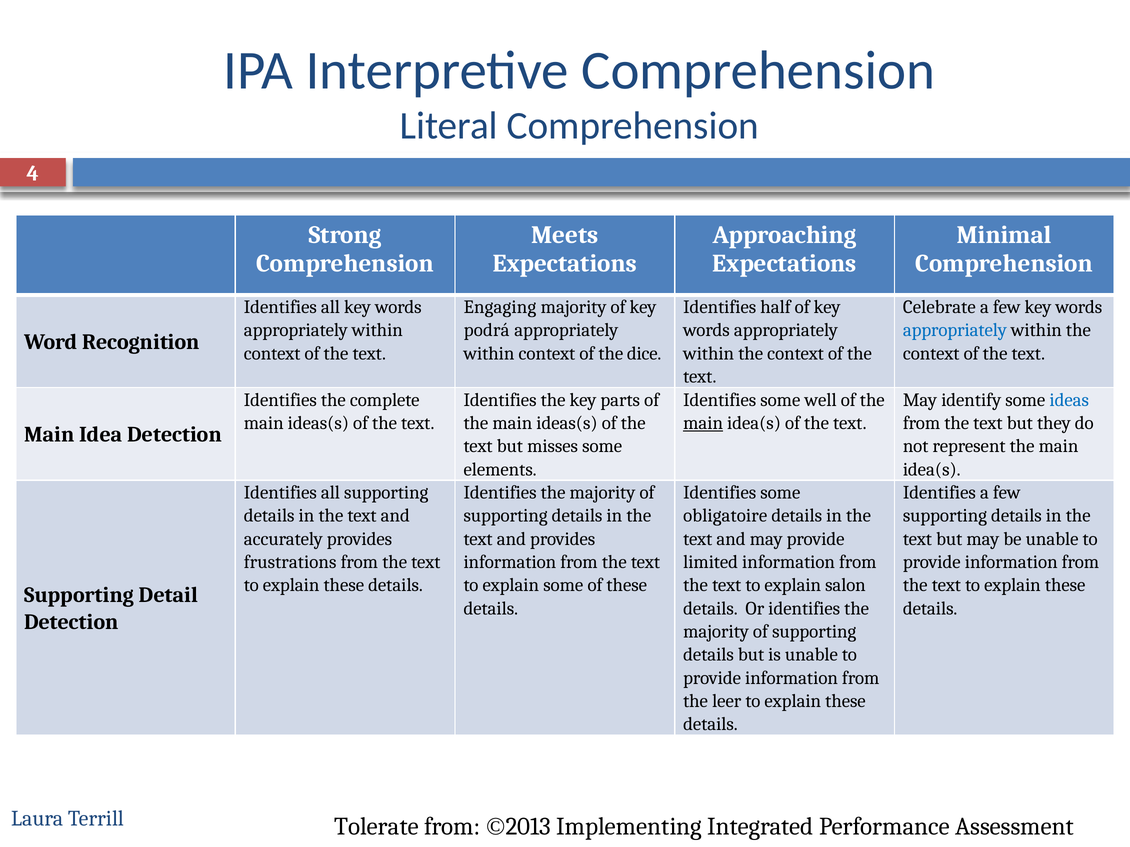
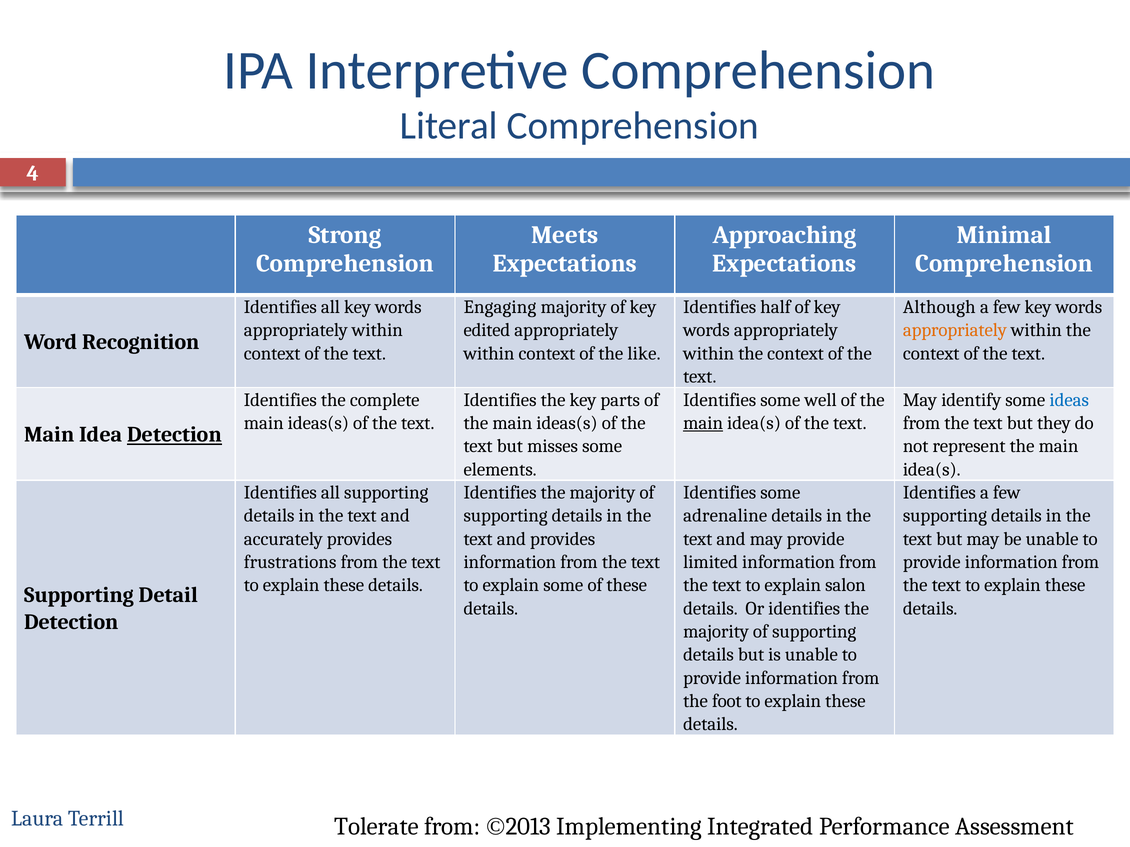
Celebrate: Celebrate -> Although
podrá: podrá -> edited
appropriately at (955, 330) colour: blue -> orange
dice: dice -> like
Detection at (174, 435) underline: none -> present
obligatoire: obligatoire -> adrenaline
leer: leer -> foot
